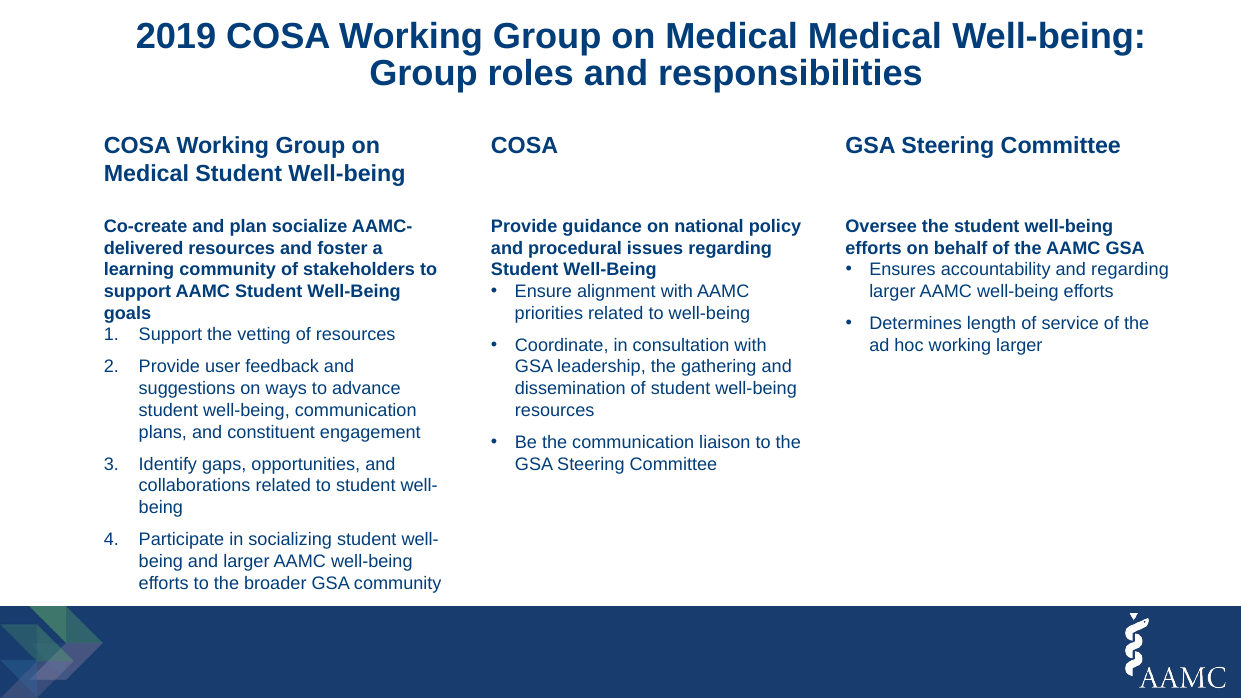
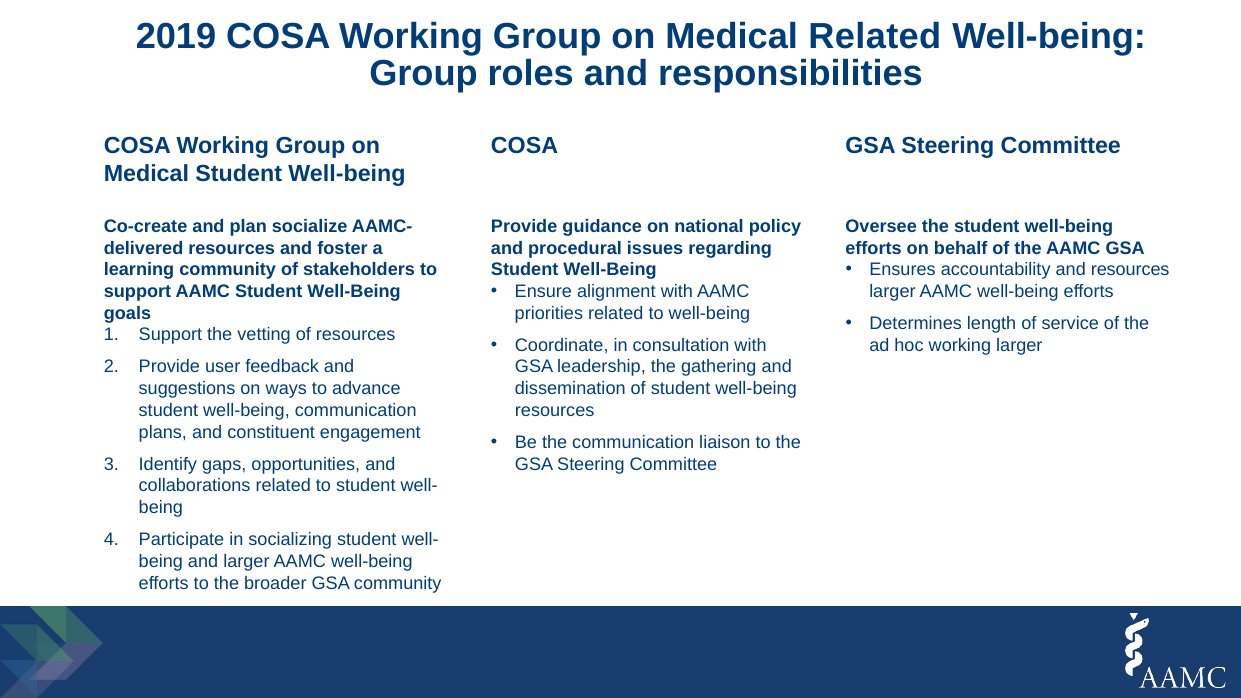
Medical Medical: Medical -> Related
and regarding: regarding -> resources
